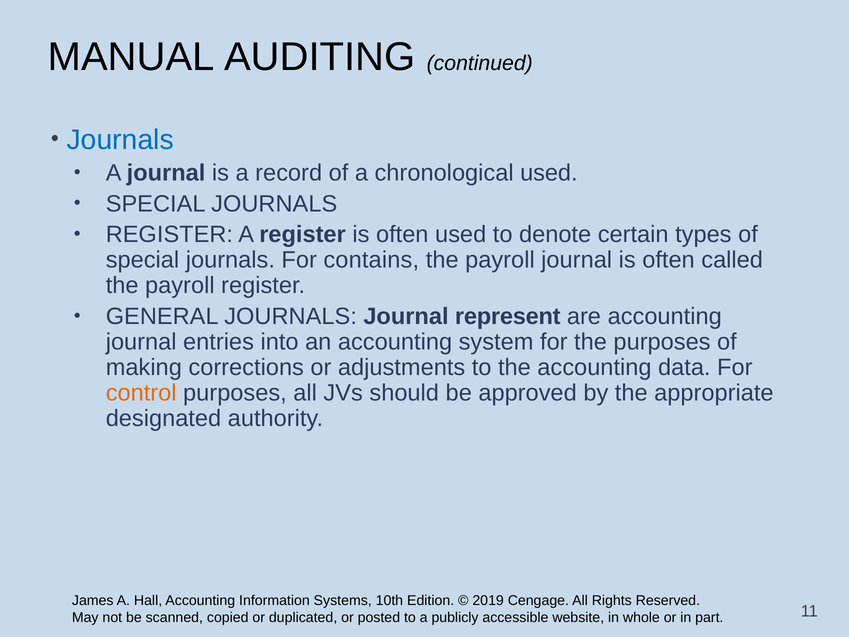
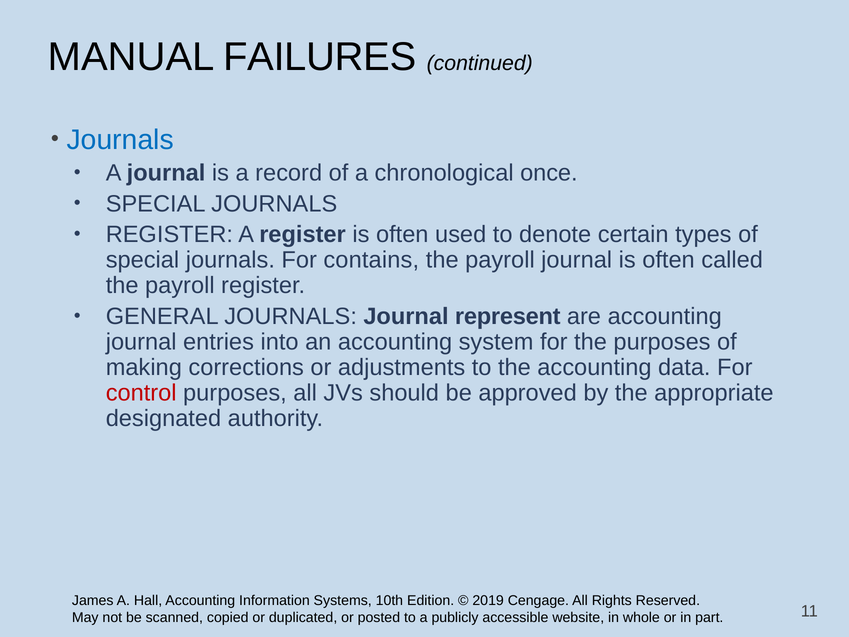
AUDITING: AUDITING -> FAILURES
chronological used: used -> once
control colour: orange -> red
